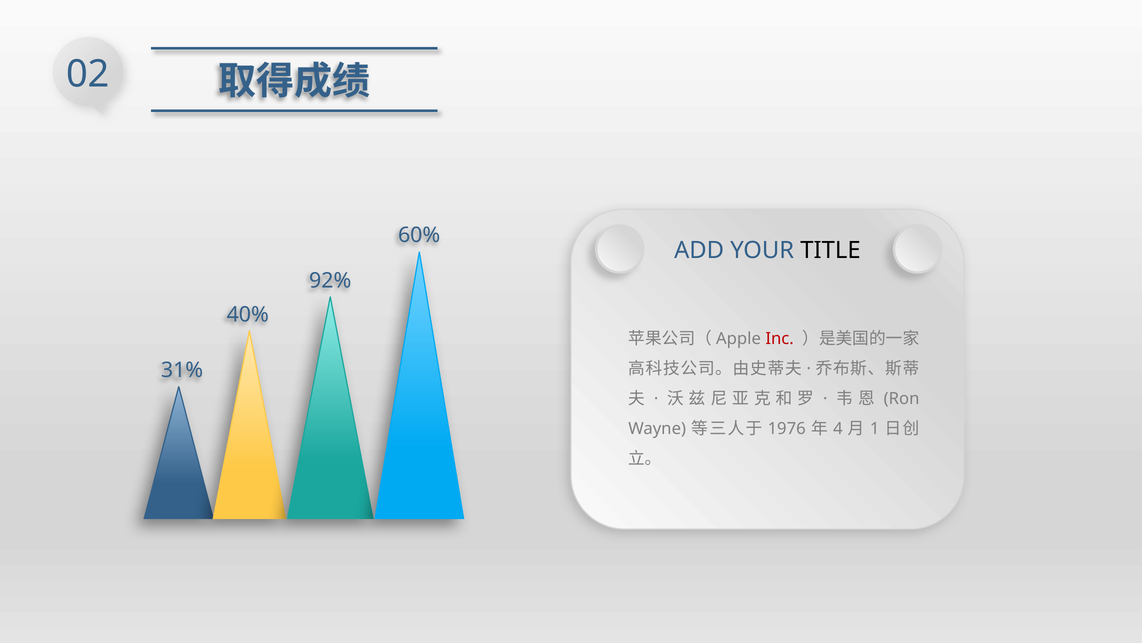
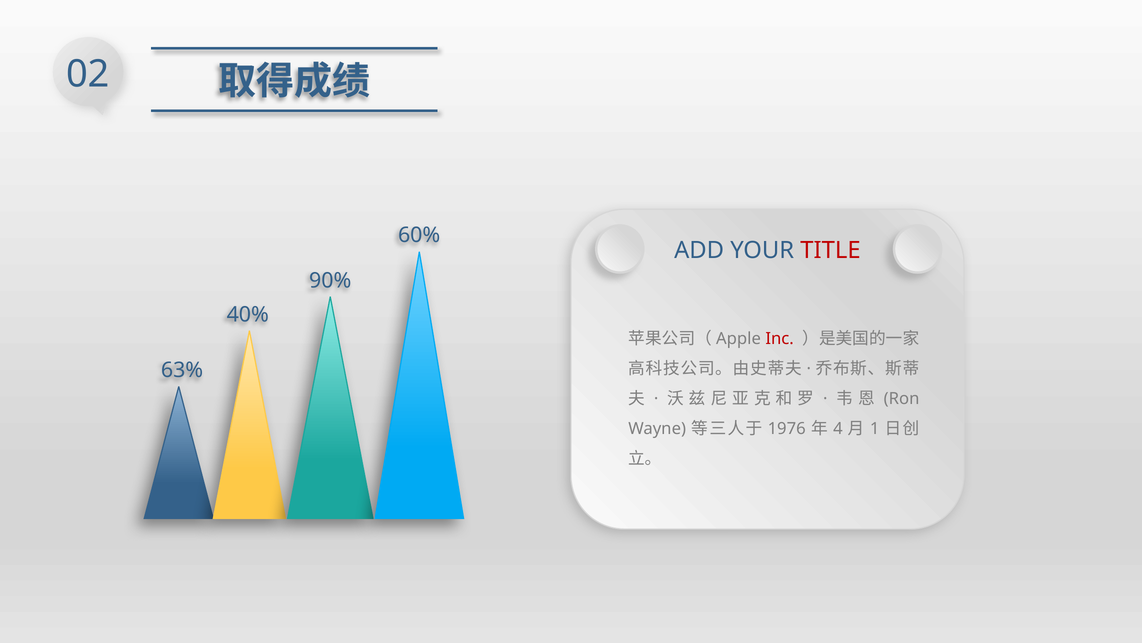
TITLE colour: black -> red
92%: 92% -> 90%
31%: 31% -> 63%
